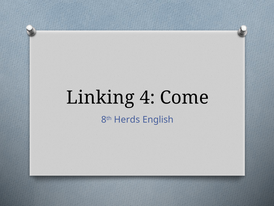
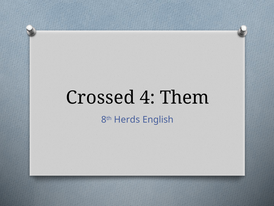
Linking: Linking -> Crossed
Come: Come -> Them
